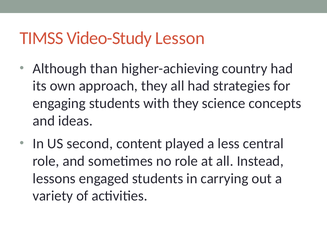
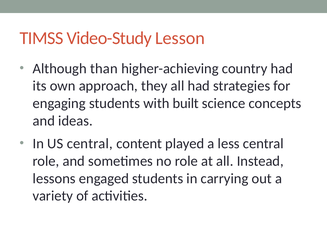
with they: they -> built
US second: second -> central
